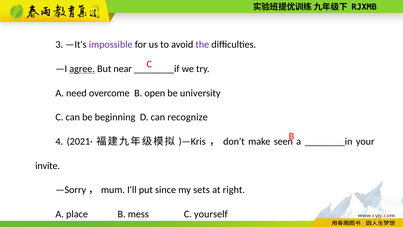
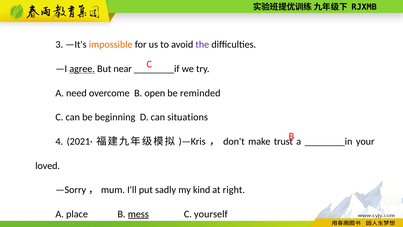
impossible colour: purple -> orange
university: university -> reminded
recognize: recognize -> situations
seen: seen -> trust
invite: invite -> loved
since: since -> sadly
sets: sets -> kind
mess underline: none -> present
